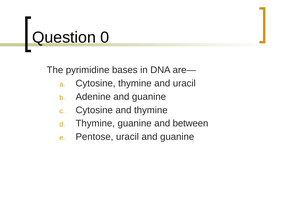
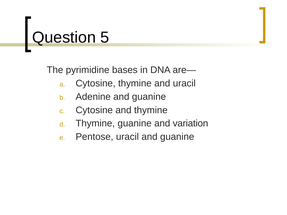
0: 0 -> 5
between: between -> variation
